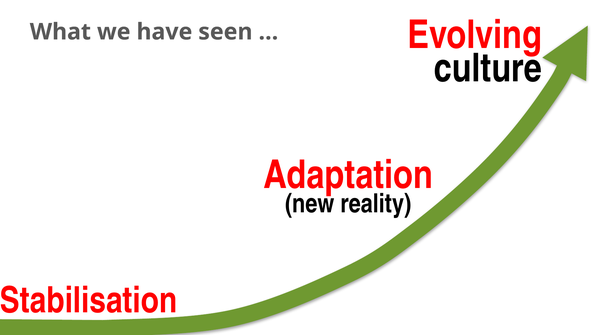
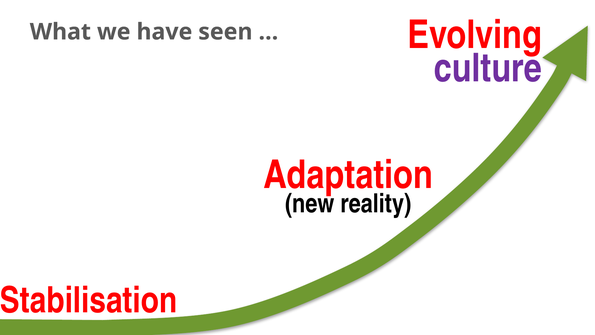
culture colour: black -> purple
